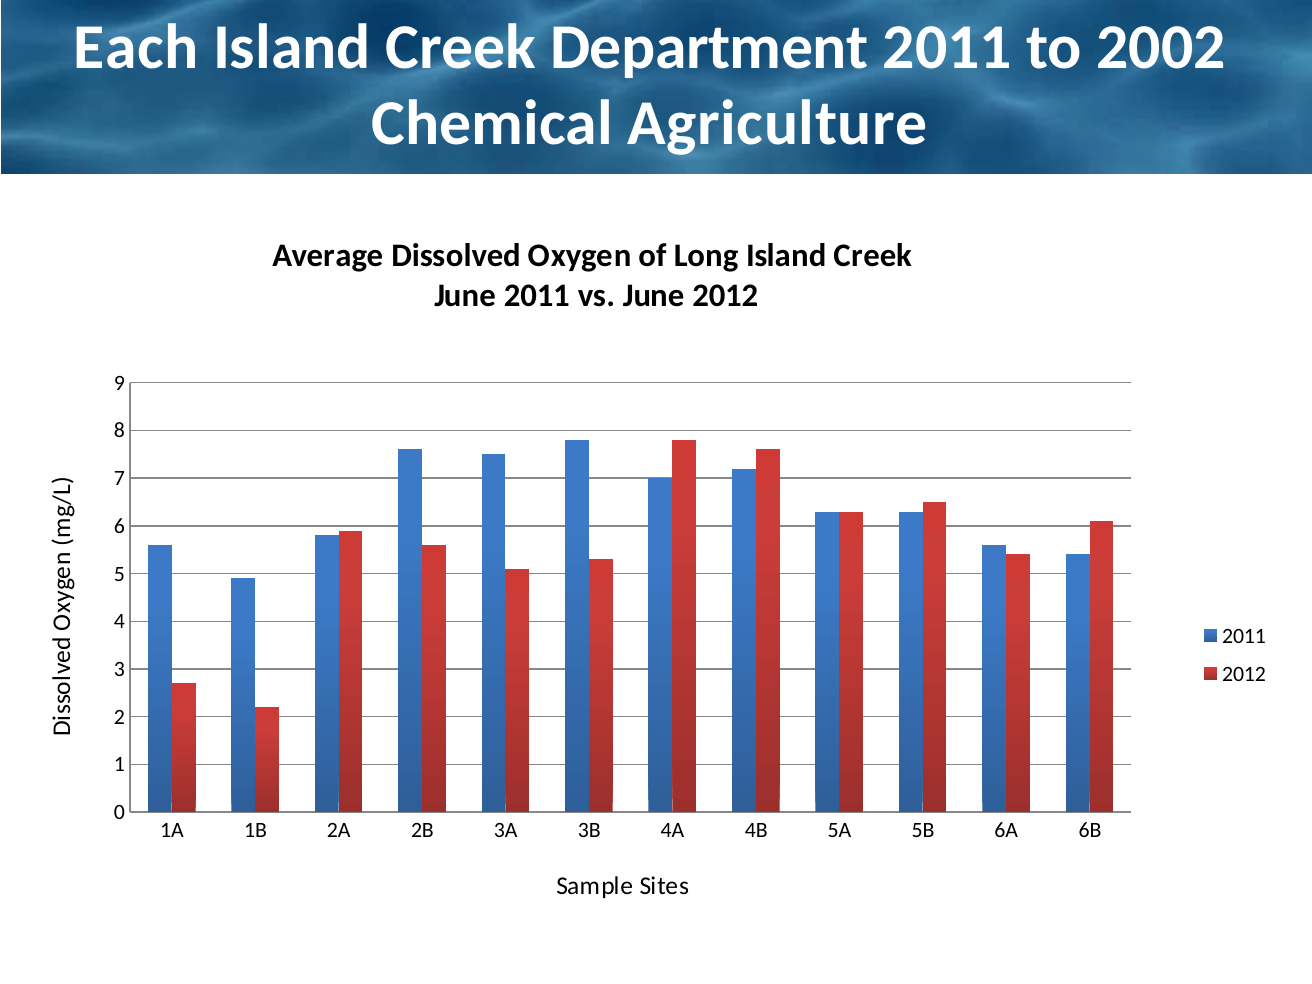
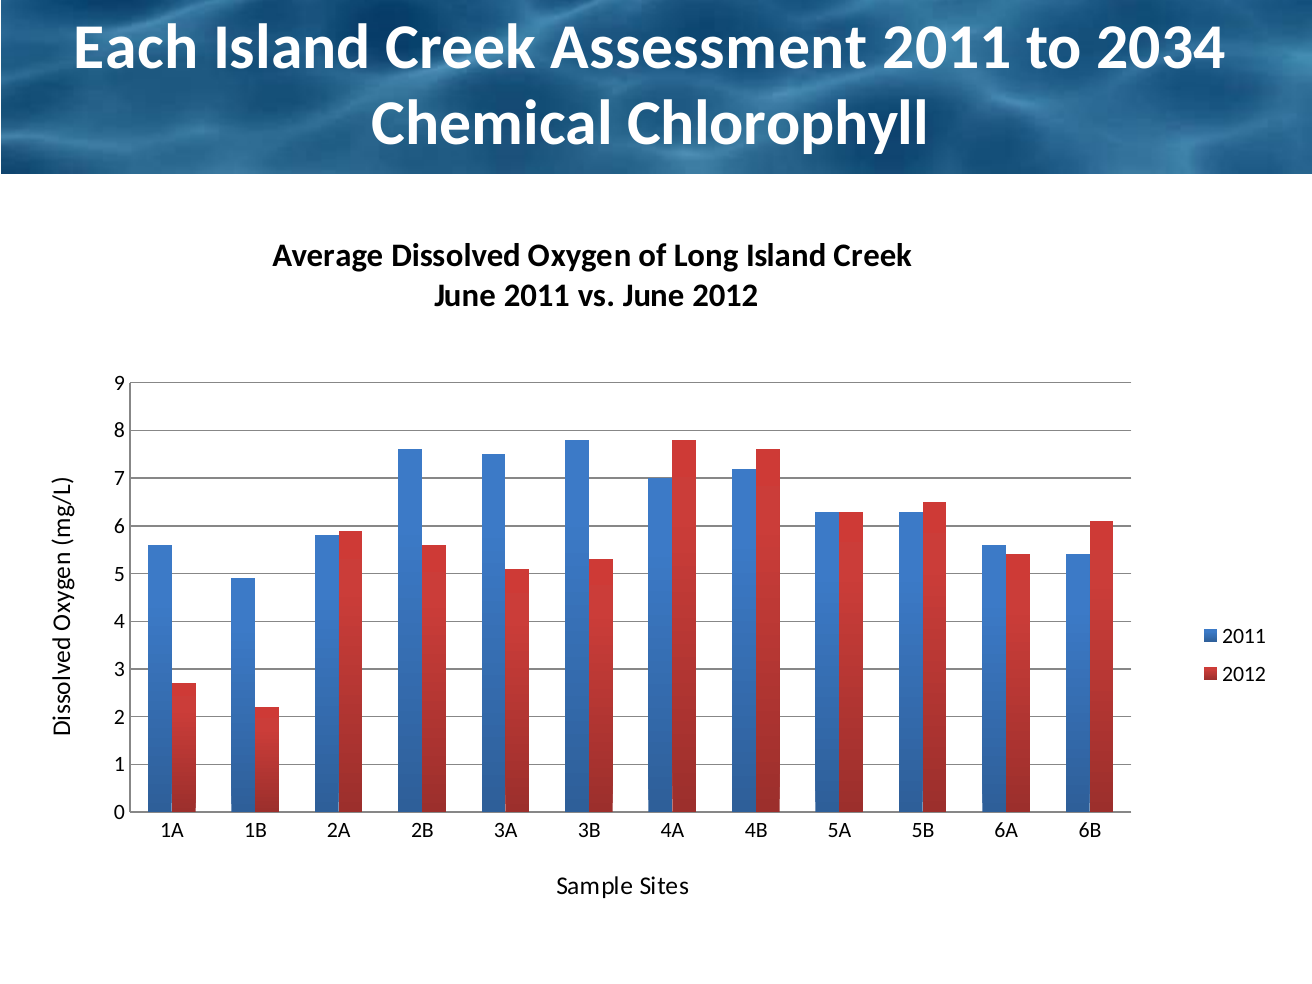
Department: Department -> Assessment
2002: 2002 -> 2034
Agriculture: Agriculture -> Chlorophyll
